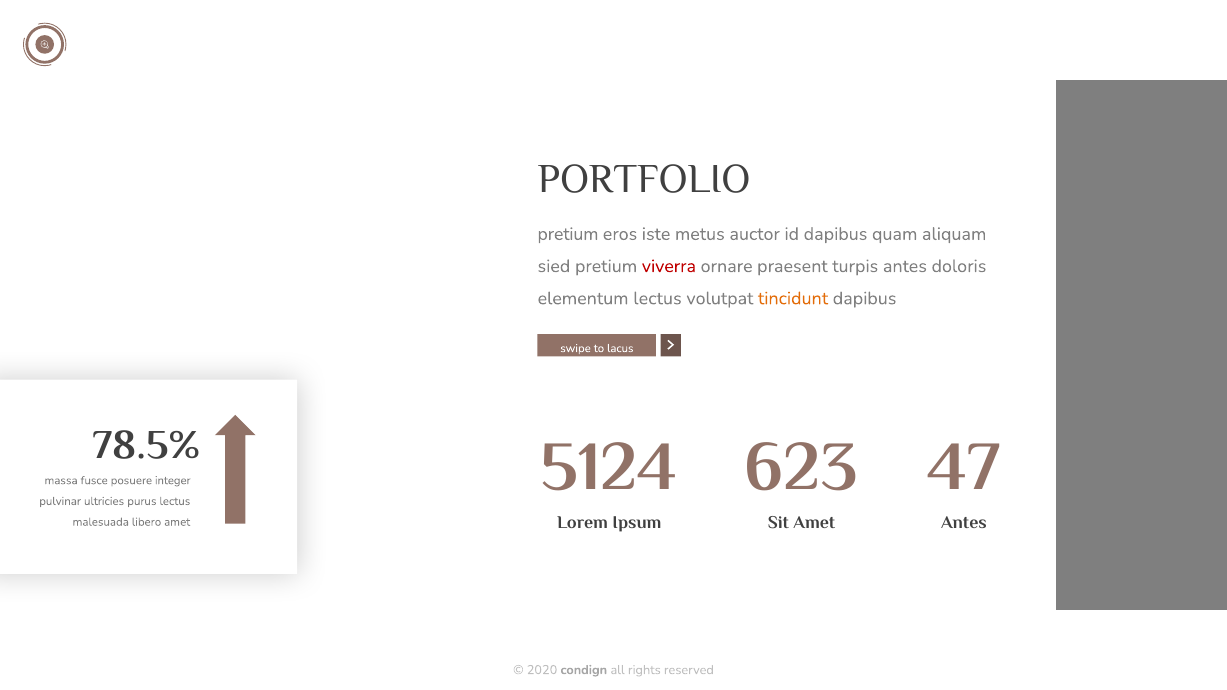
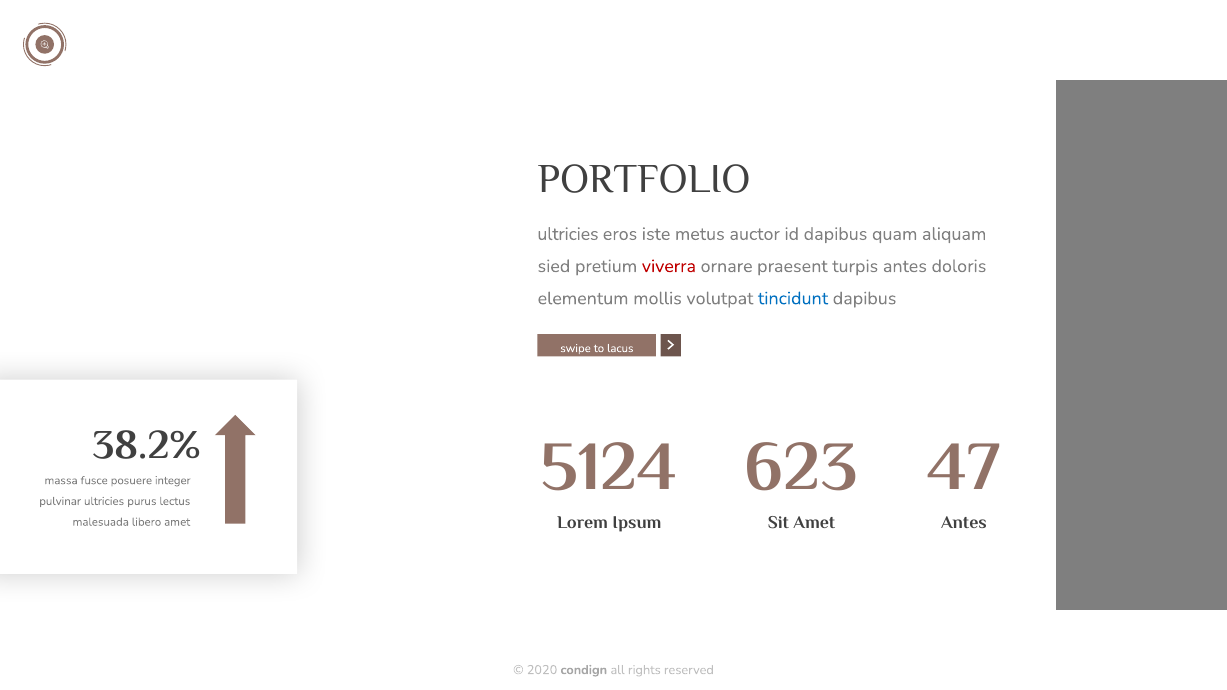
pretium at (568, 234): pretium -> ultricies
elementum lectus: lectus -> mollis
tincidunt colour: orange -> blue
78.5%: 78.5% -> 38.2%
